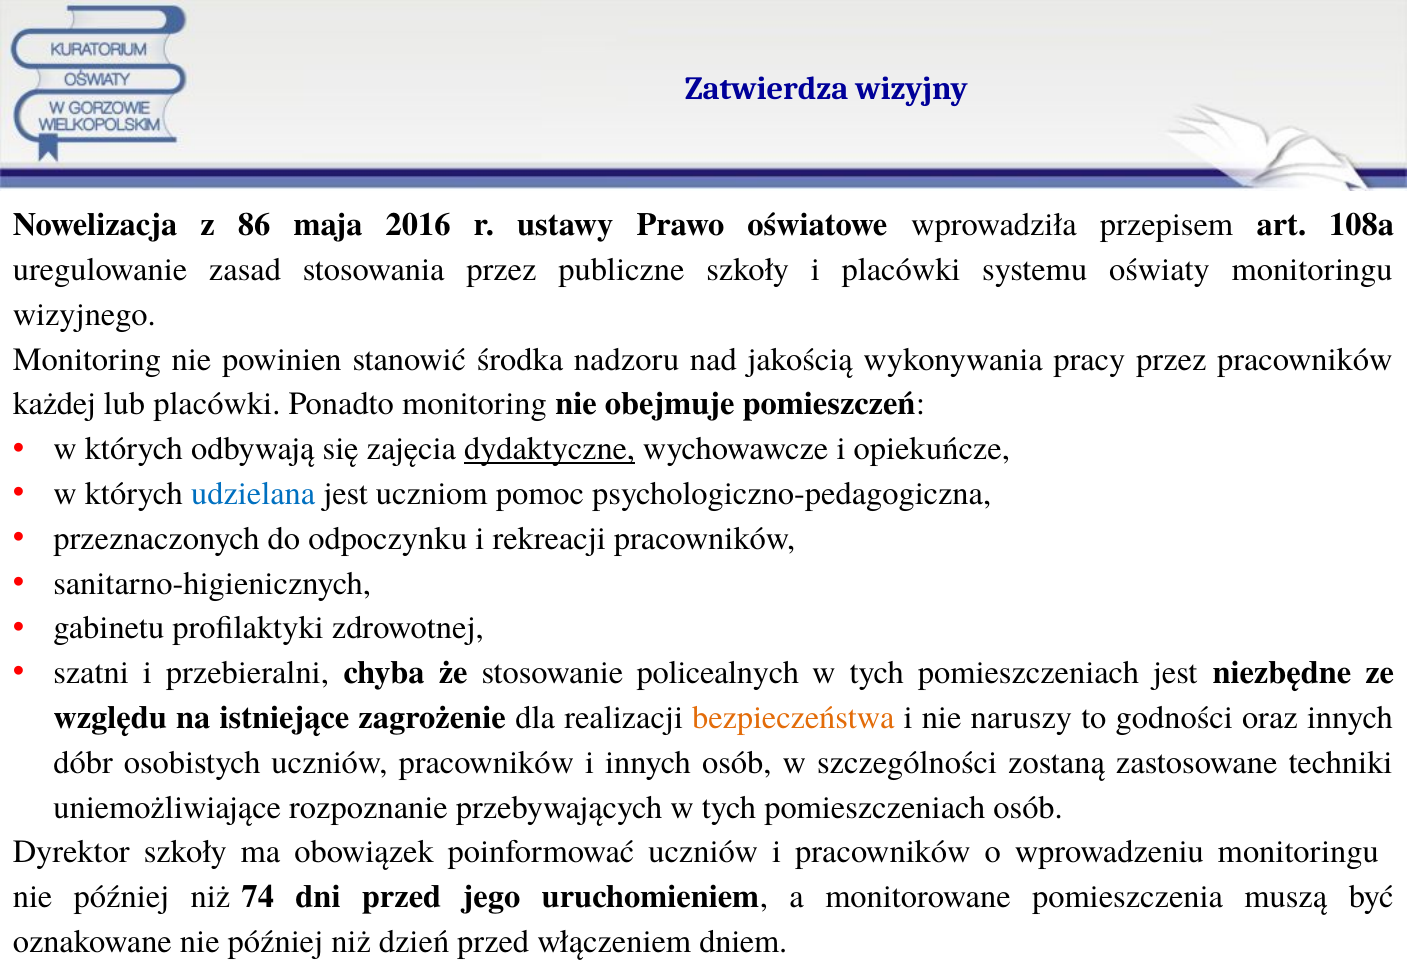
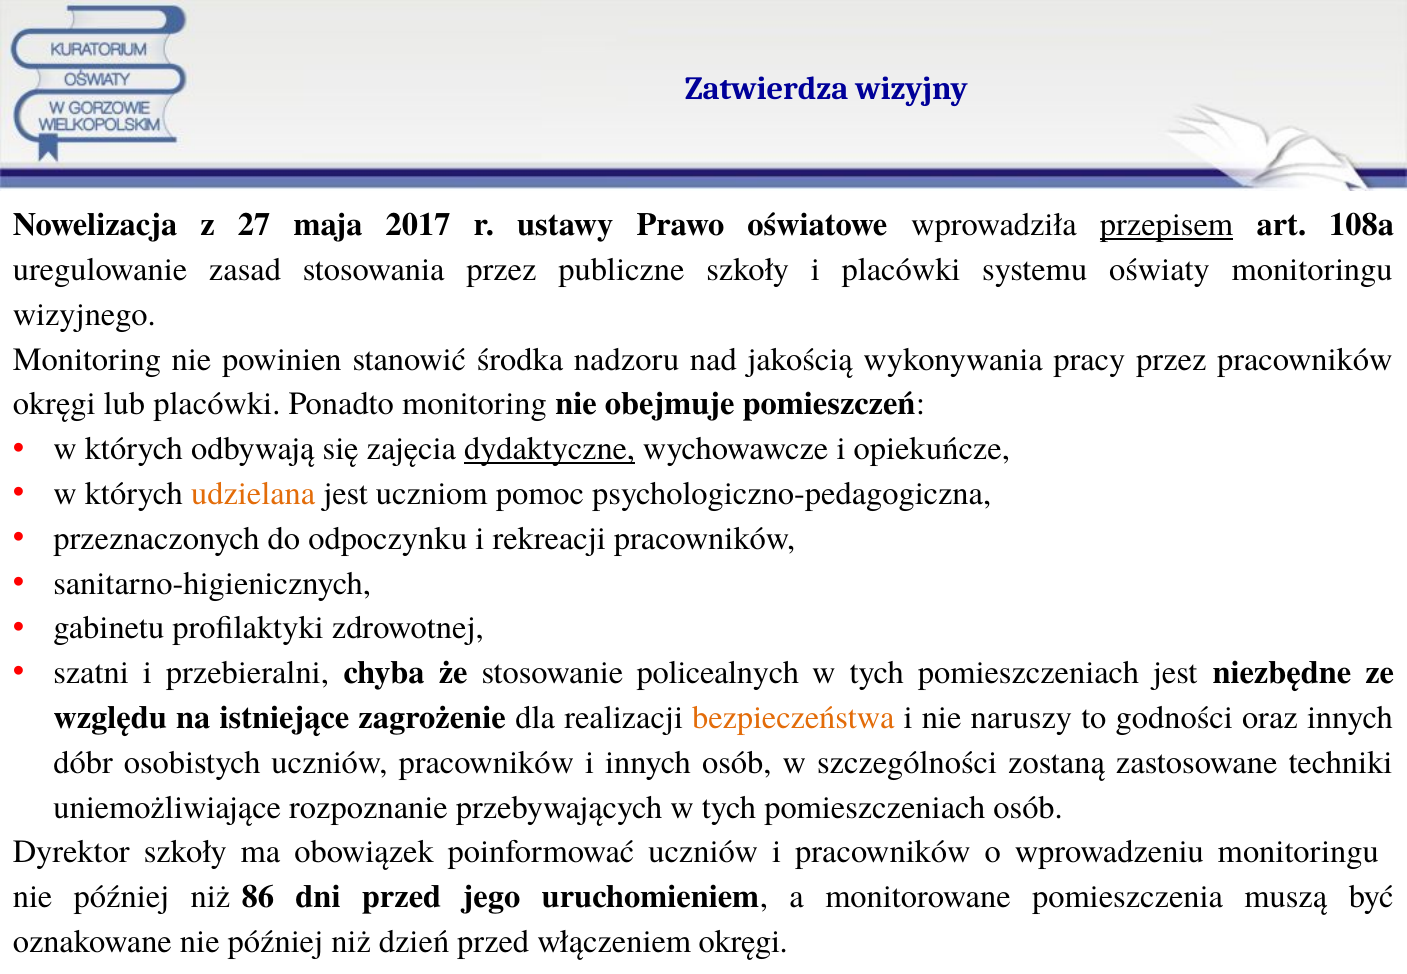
86: 86 -> 27
2016: 2016 -> 2017
przepisem underline: none -> present
każdej at (54, 404): każdej -> okręgi
udzielana colour: blue -> orange
74: 74 -> 86
włączeniem dniem: dniem -> okręgi
